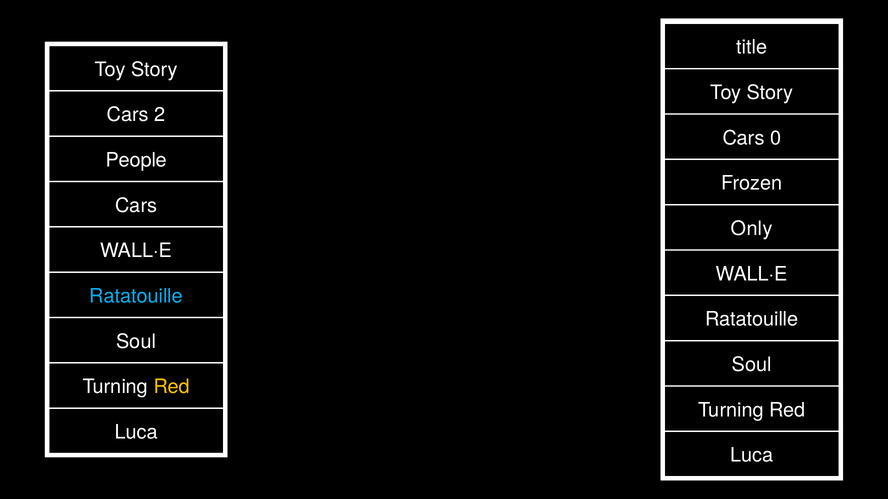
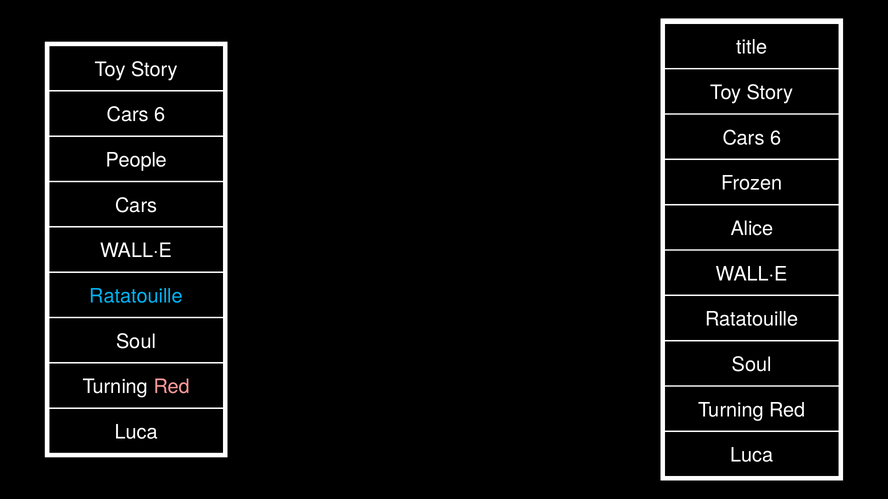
2 at (160, 115): 2 -> 6
0 at (776, 138): 0 -> 6
Only: Only -> Alice
Red at (172, 387) colour: yellow -> pink
